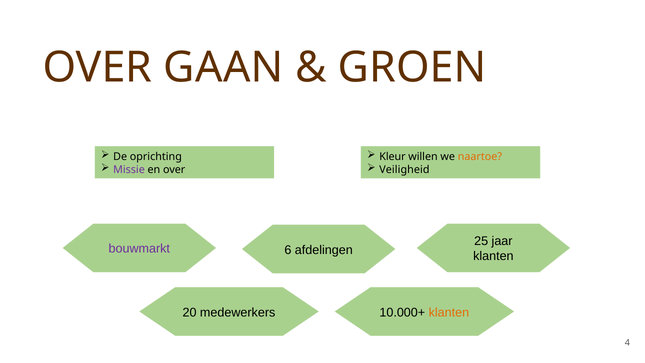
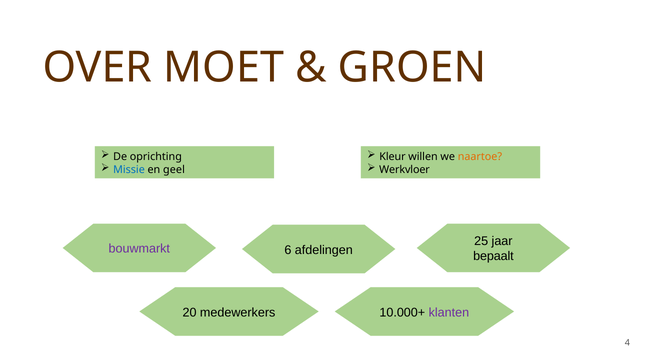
GAAN: GAAN -> MOET
Missie colour: purple -> blue
en over: over -> geel
Veiligheid: Veiligheid -> Werkvloer
klanten at (493, 256): klanten -> bepaalt
klanten at (449, 312) colour: orange -> purple
